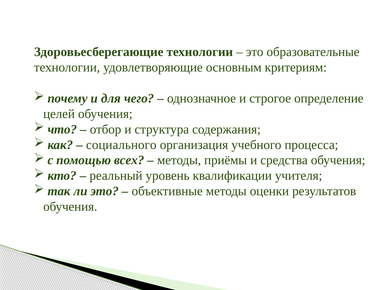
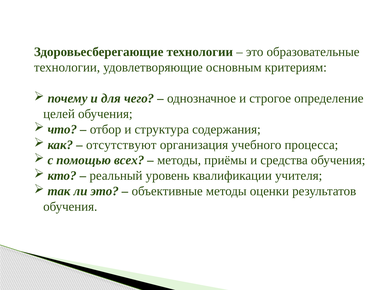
социального: социального -> отсутствуют
